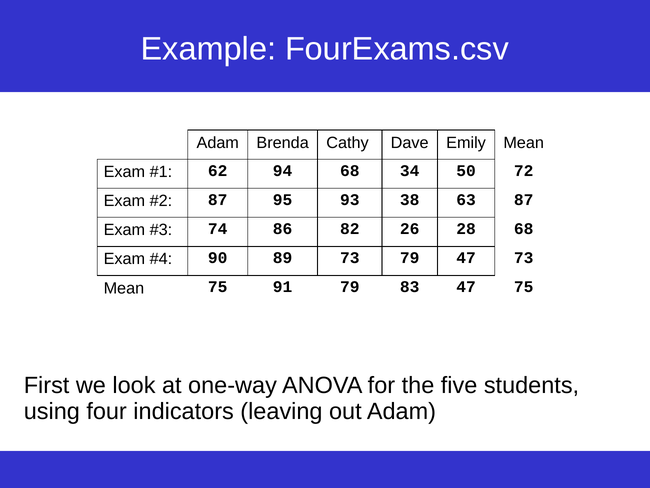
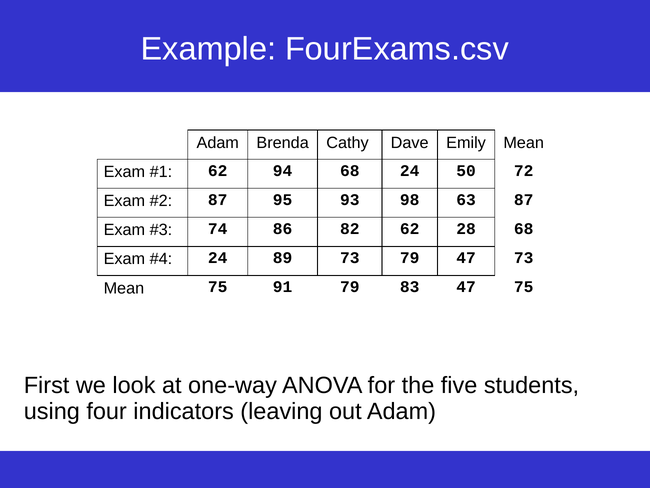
68 34: 34 -> 24
38: 38 -> 98
82 26: 26 -> 62
90 at (218, 258): 90 -> 24
